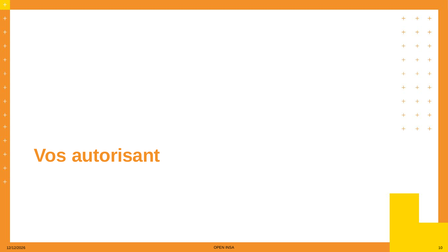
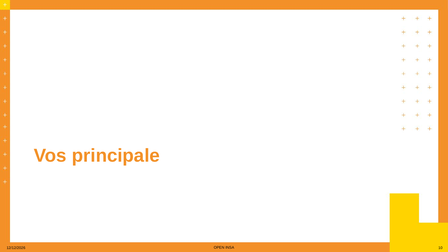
autorisant: autorisant -> principale
